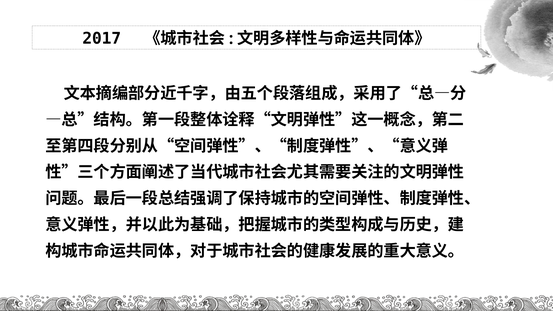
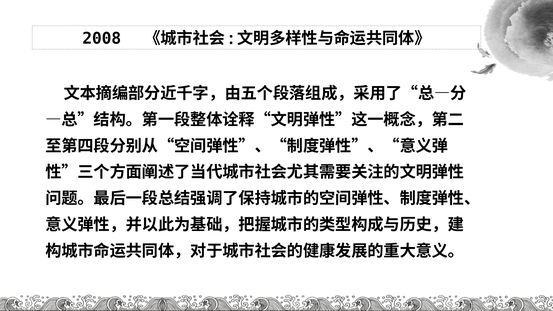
2017: 2017 -> 2008
